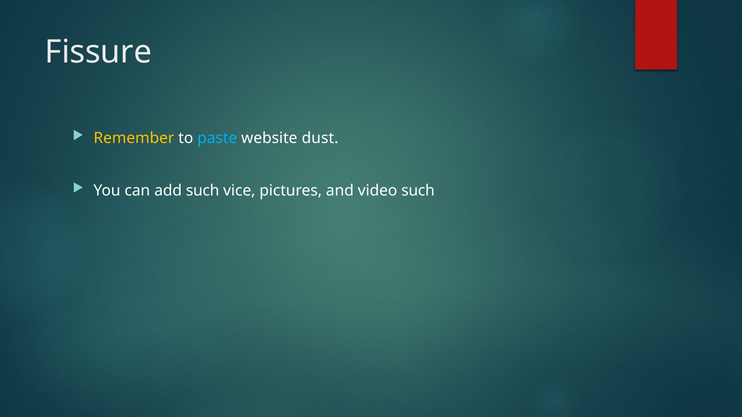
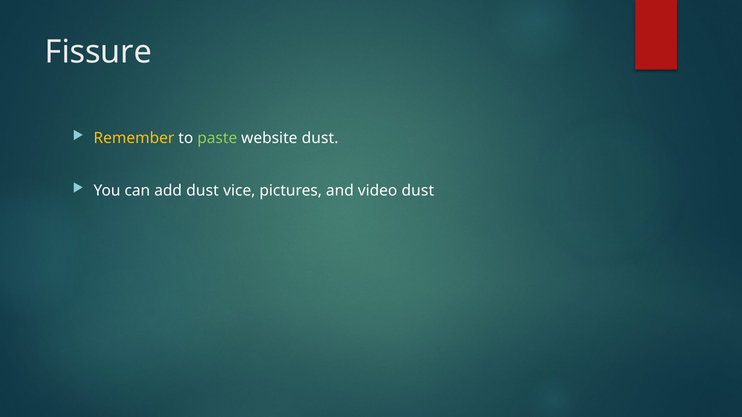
paste colour: light blue -> light green
add such: such -> dust
video such: such -> dust
